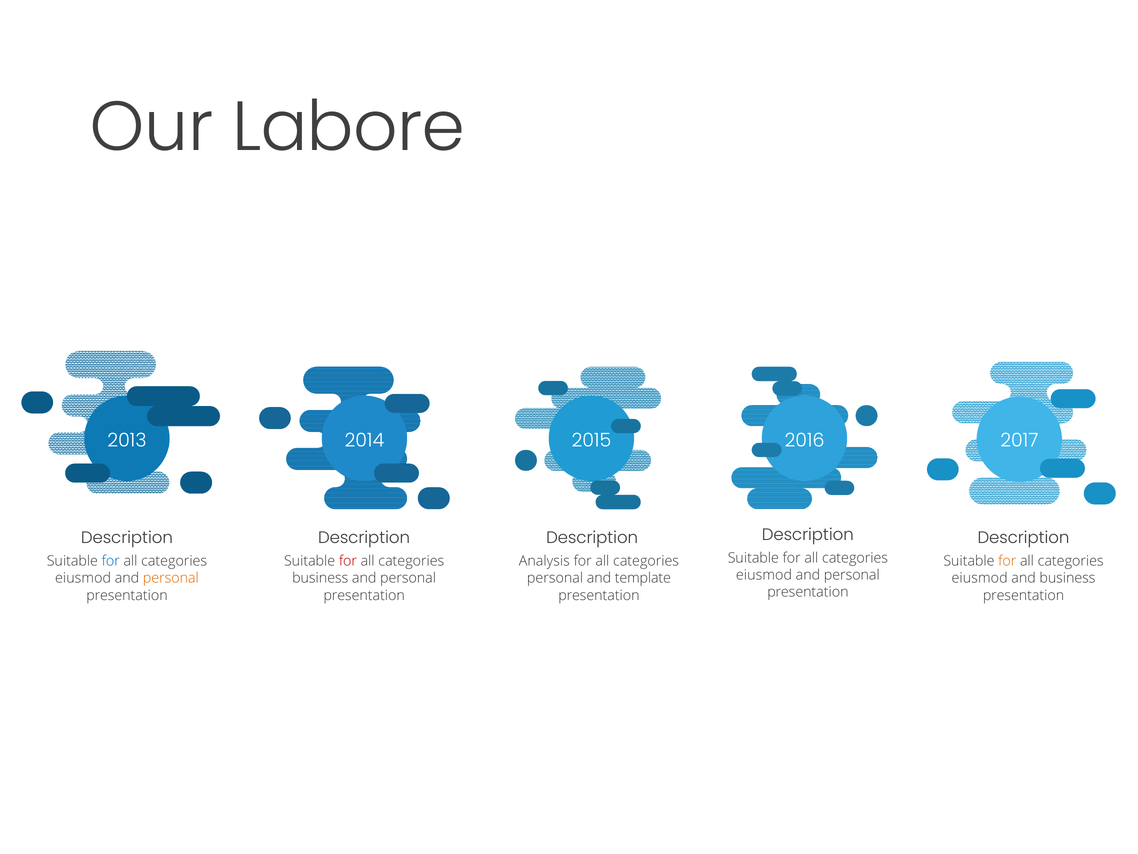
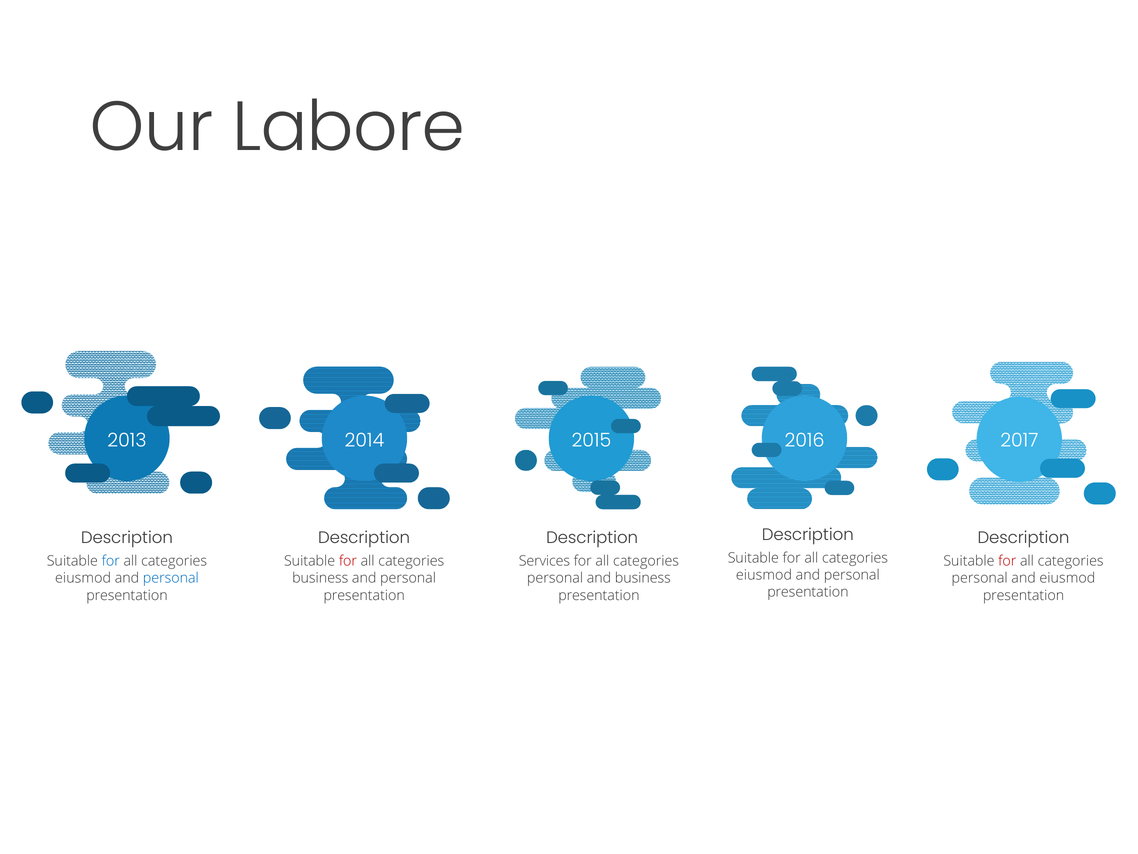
Analysis: Analysis -> Services
for at (1007, 561) colour: orange -> red
personal at (171, 578) colour: orange -> blue
and template: template -> business
eiusmod at (980, 578): eiusmod -> personal
and business: business -> eiusmod
